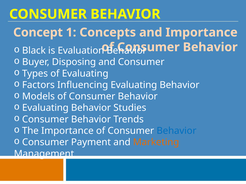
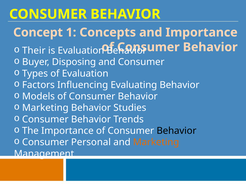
Black: Black -> Their
of Evaluating: Evaluating -> Evaluation
Evaluating at (45, 108): Evaluating -> Marketing
Behavior at (177, 131) colour: blue -> black
Payment: Payment -> Personal
